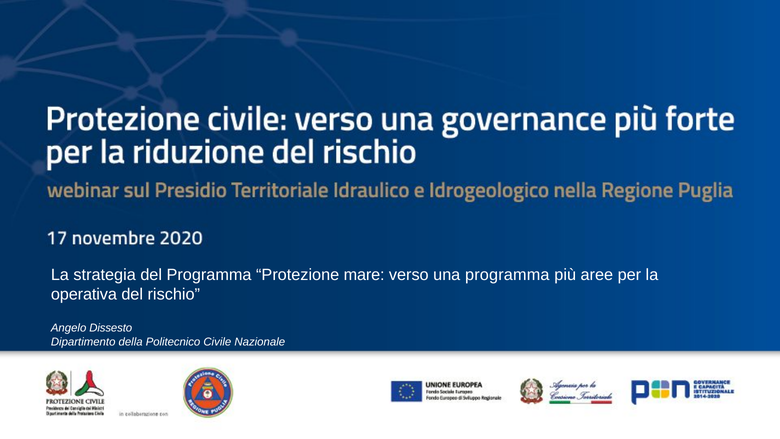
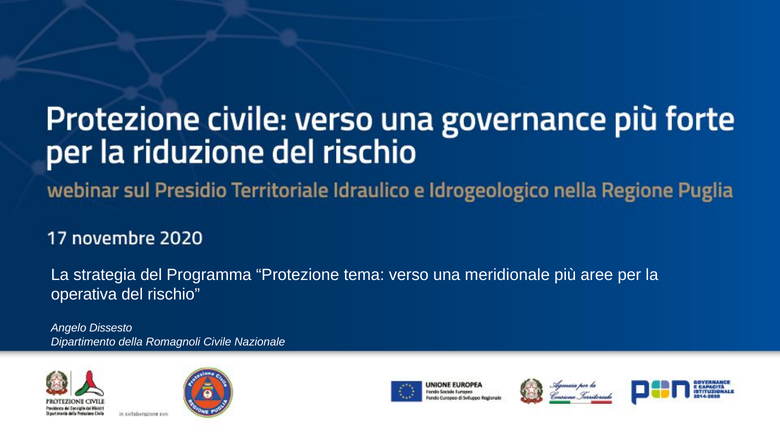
mare: mare -> tema
una programma: programma -> meridionale
Politecnico: Politecnico -> Romagnoli
